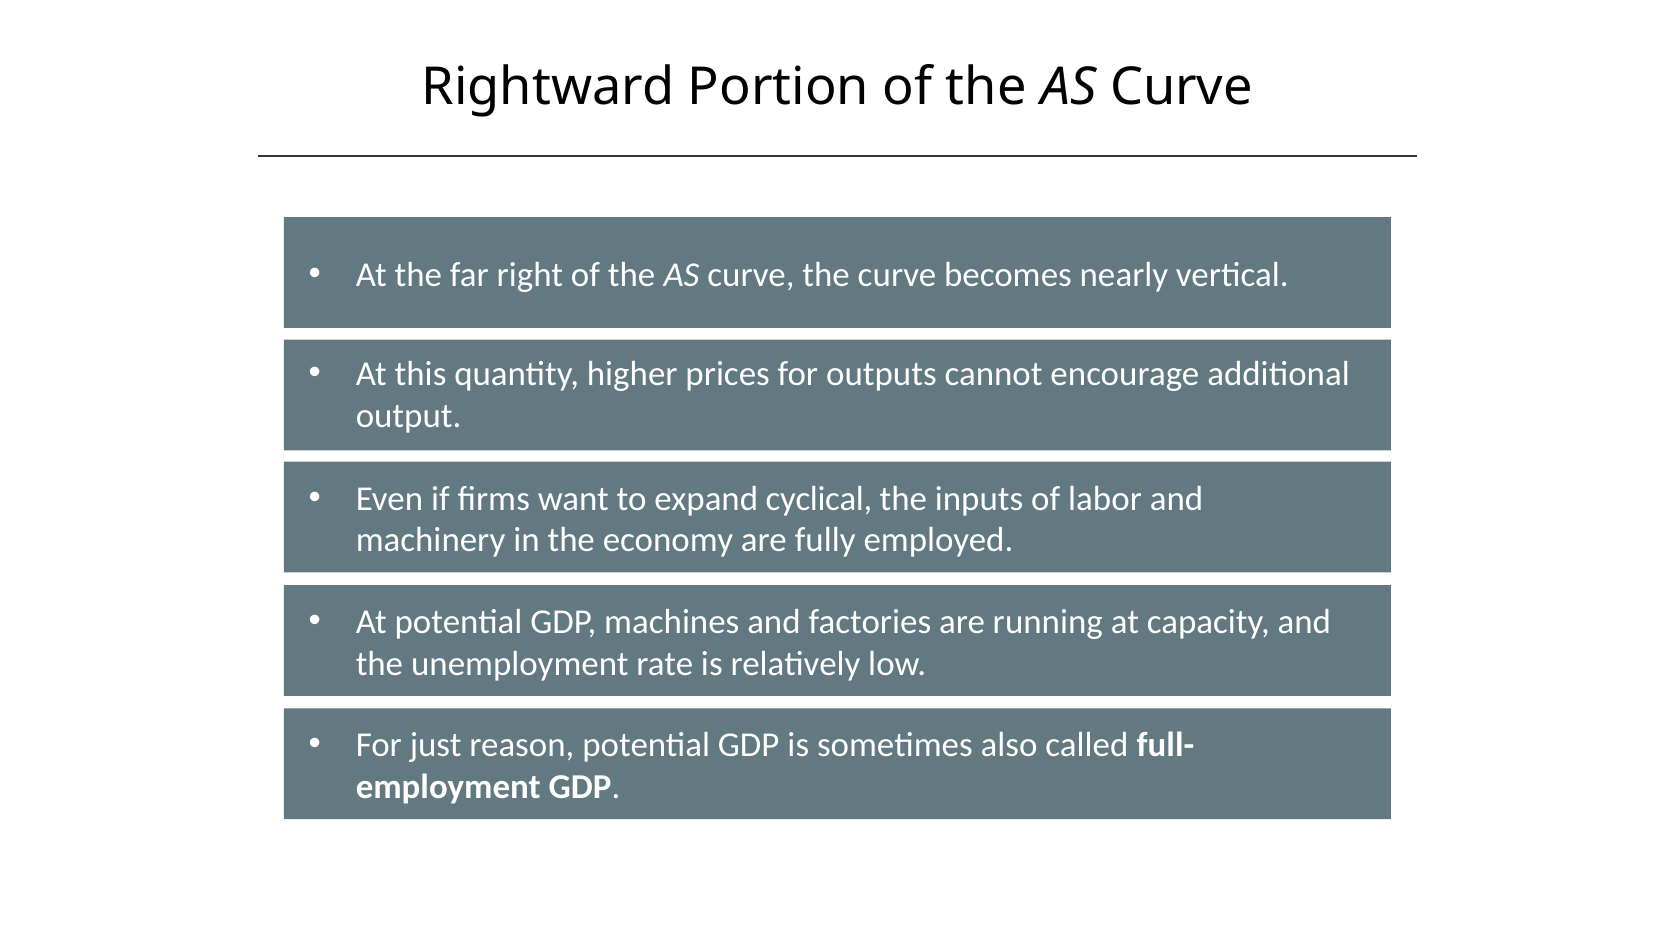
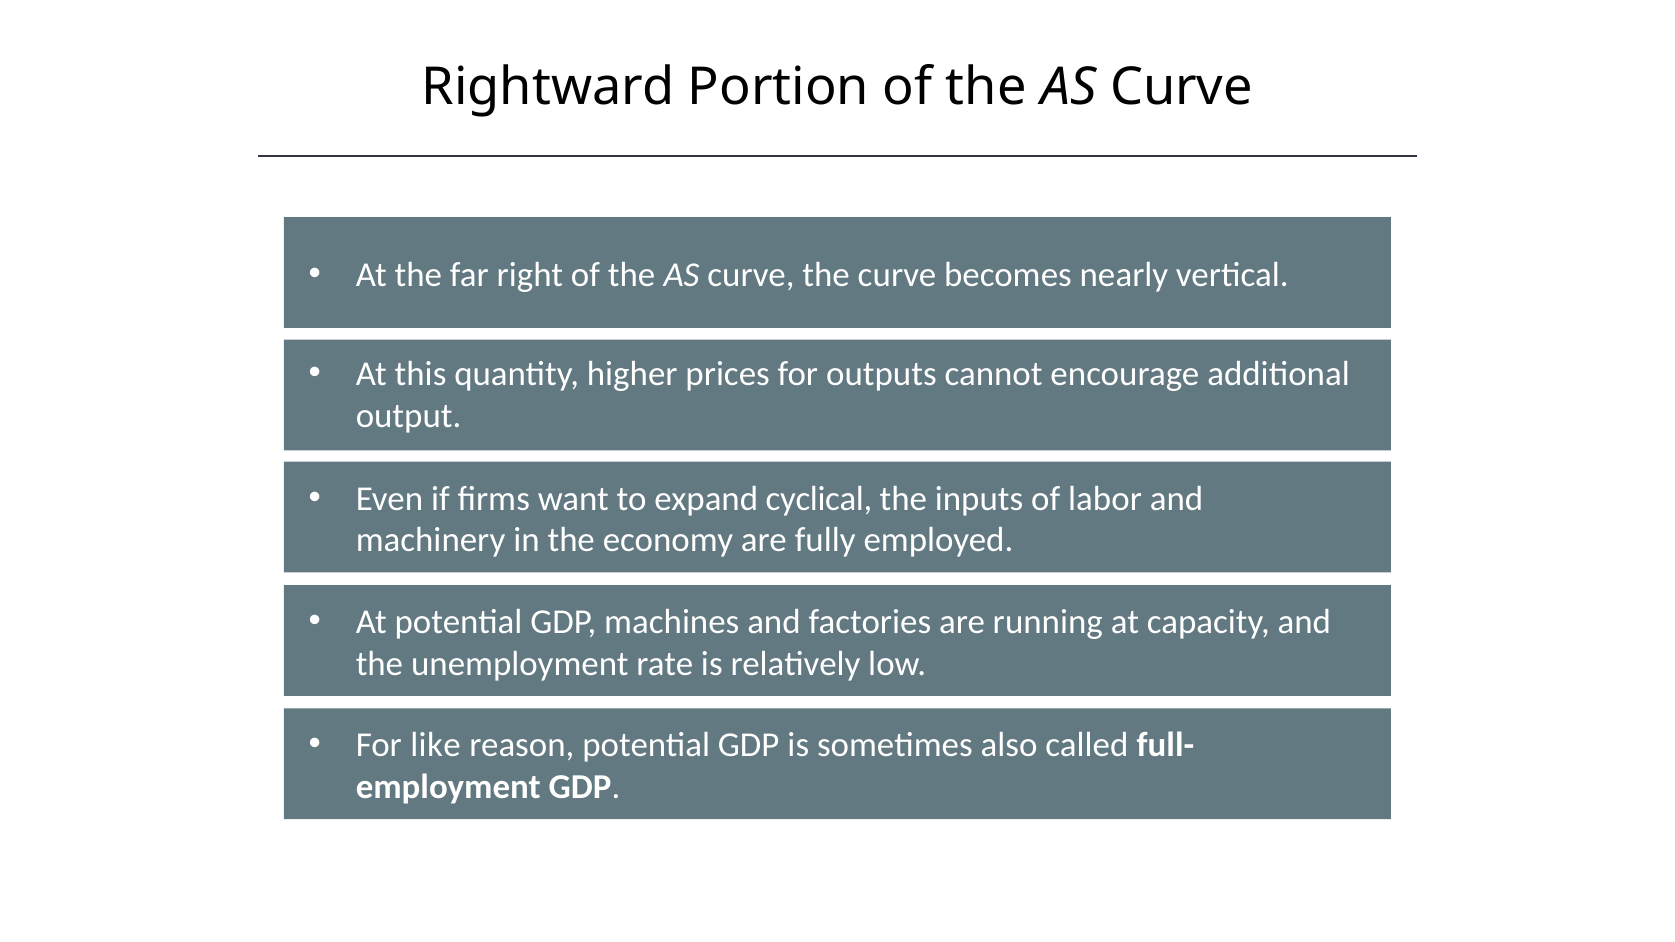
just: just -> like
